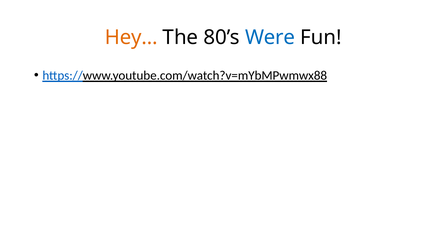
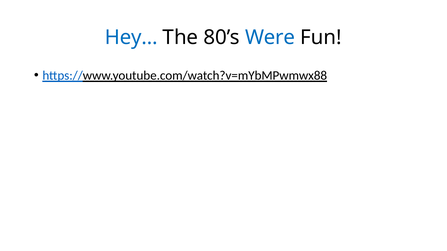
Hey… colour: orange -> blue
